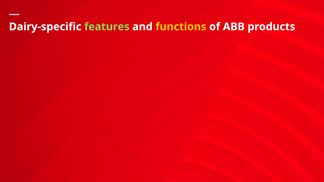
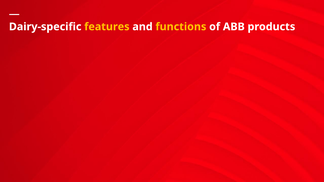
features colour: light green -> yellow
